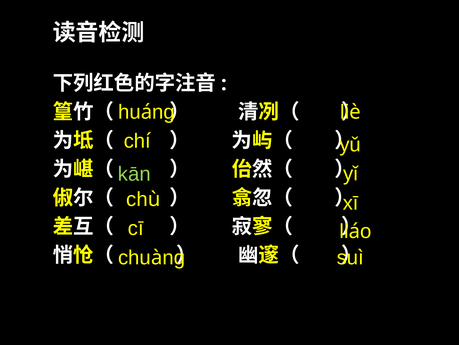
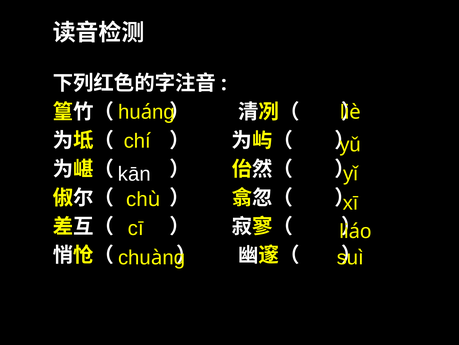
kān colour: light green -> white
